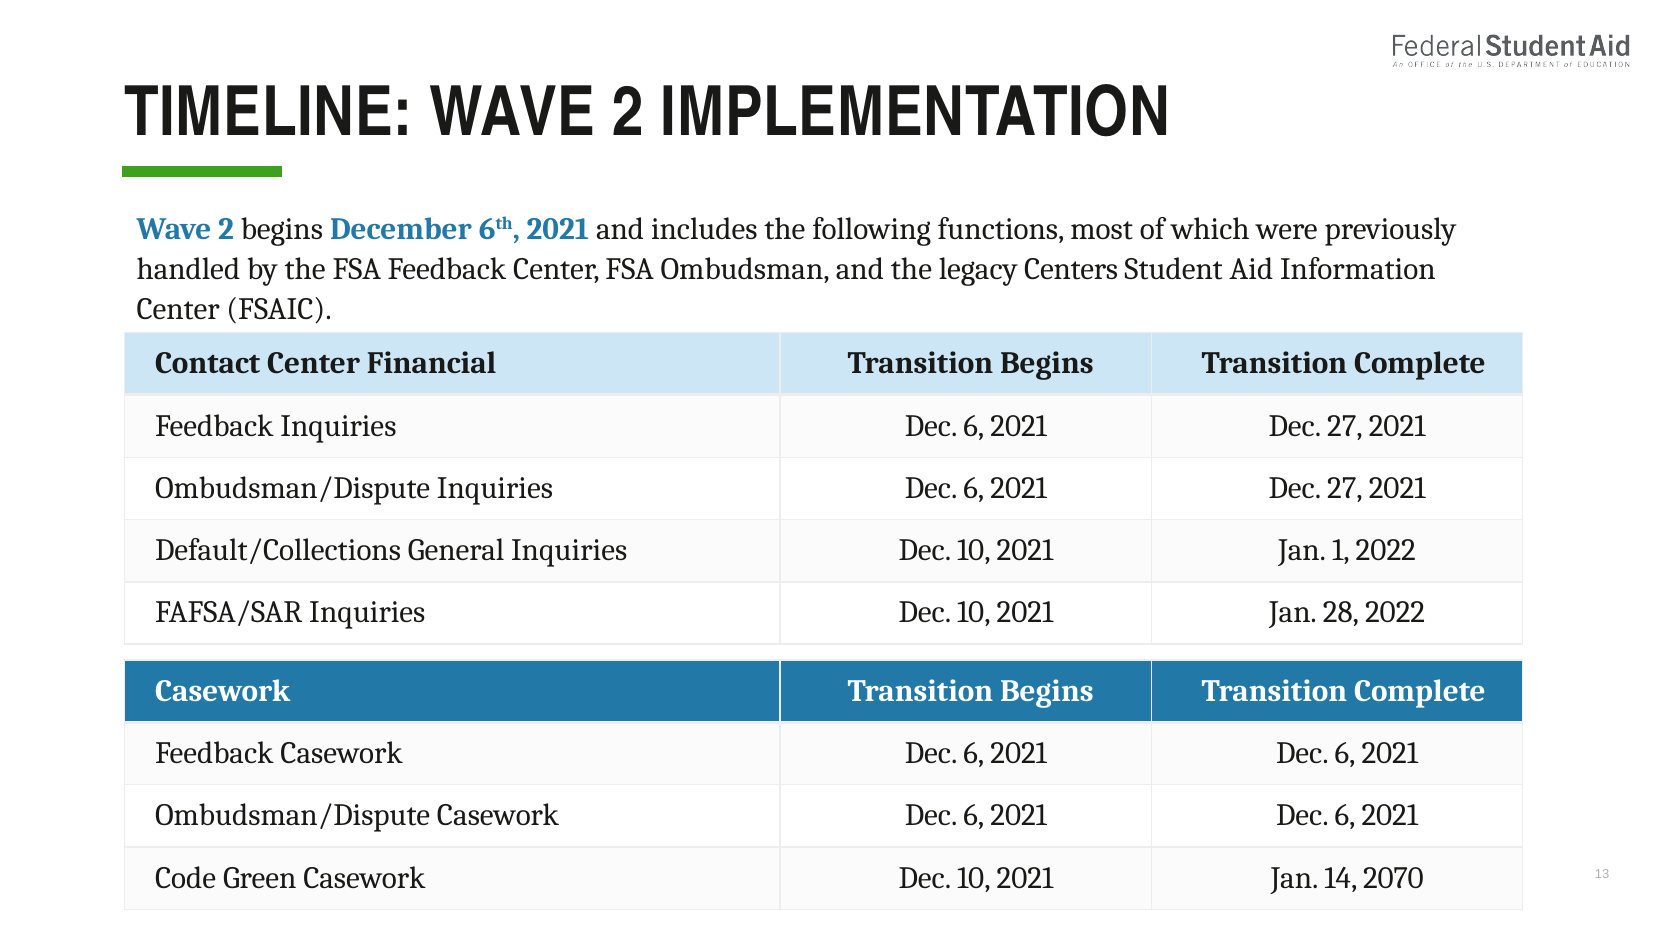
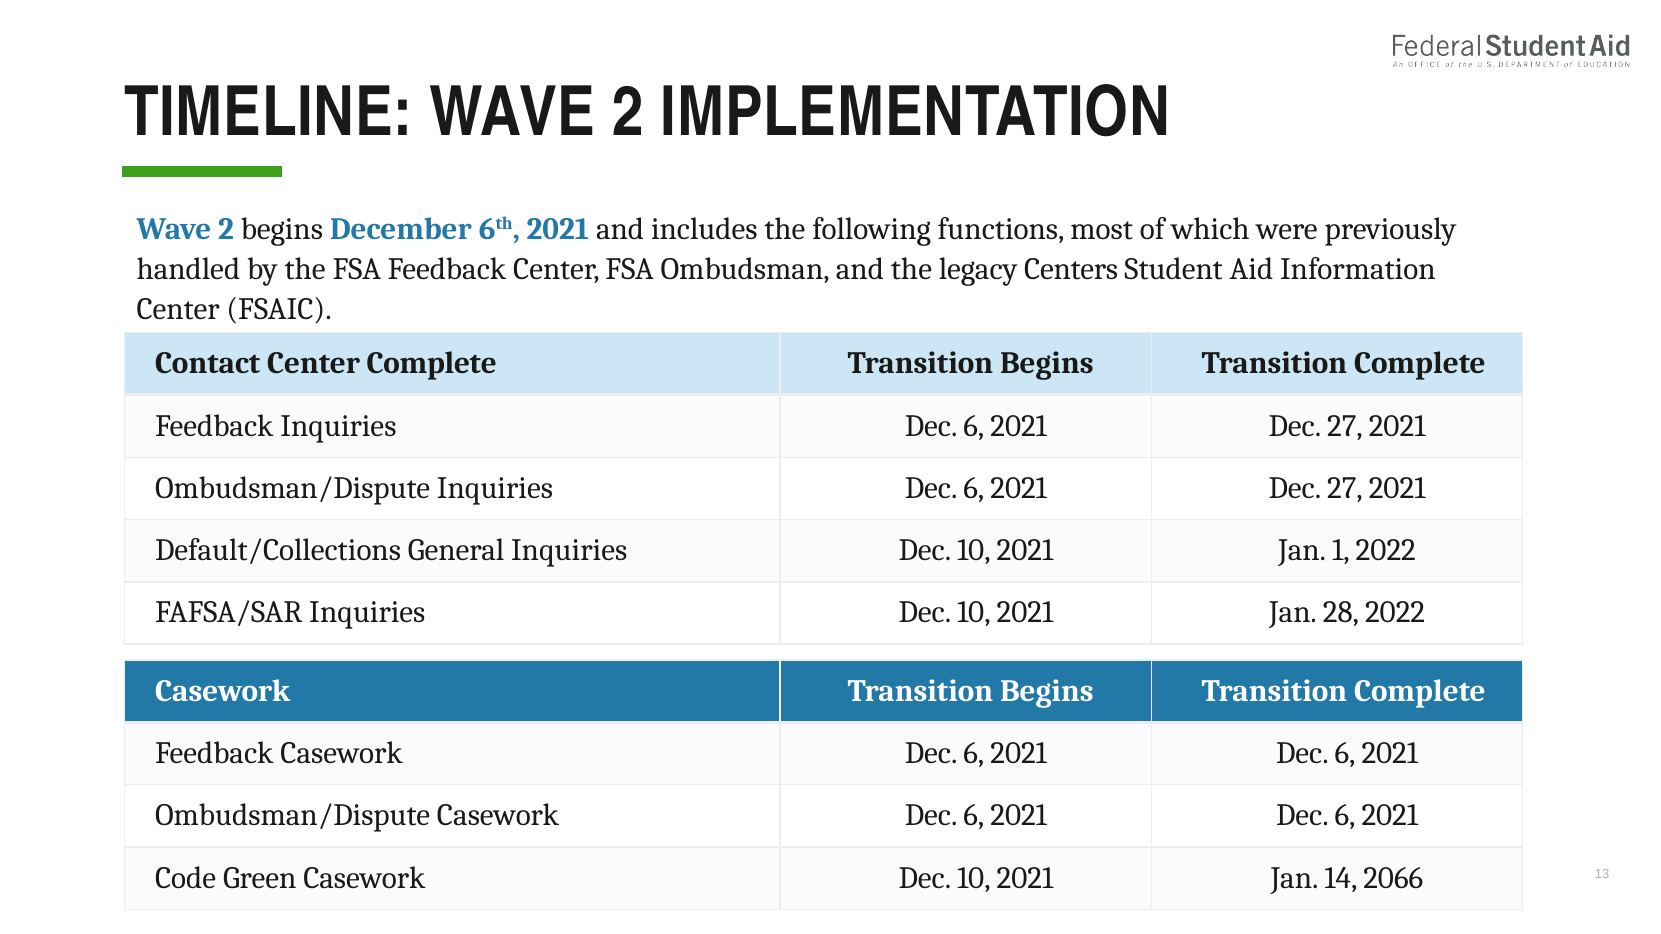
Center Financial: Financial -> Complete
2070: 2070 -> 2066
